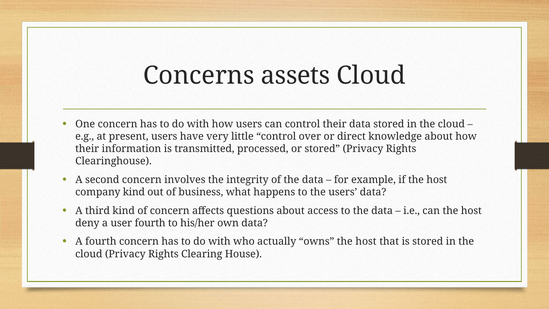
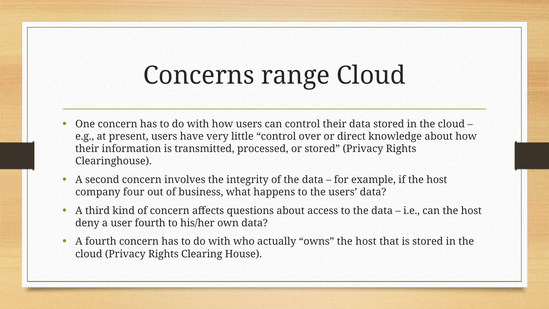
assets: assets -> range
company kind: kind -> four
